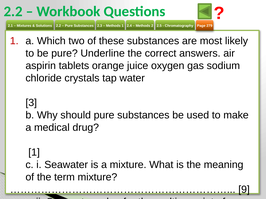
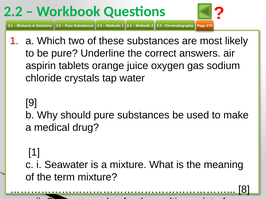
3: 3 -> 9
9: 9 -> 8
